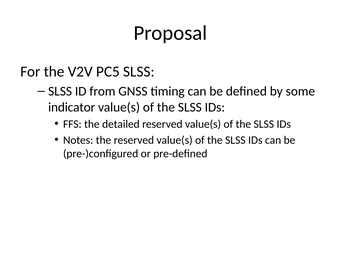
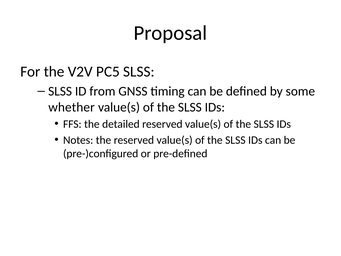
indicator: indicator -> whether
